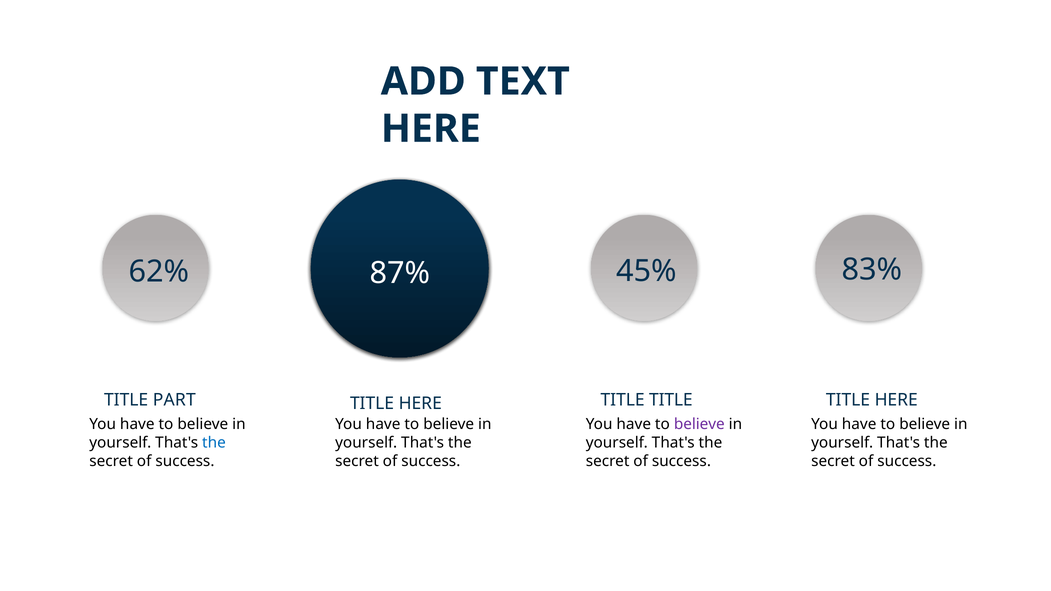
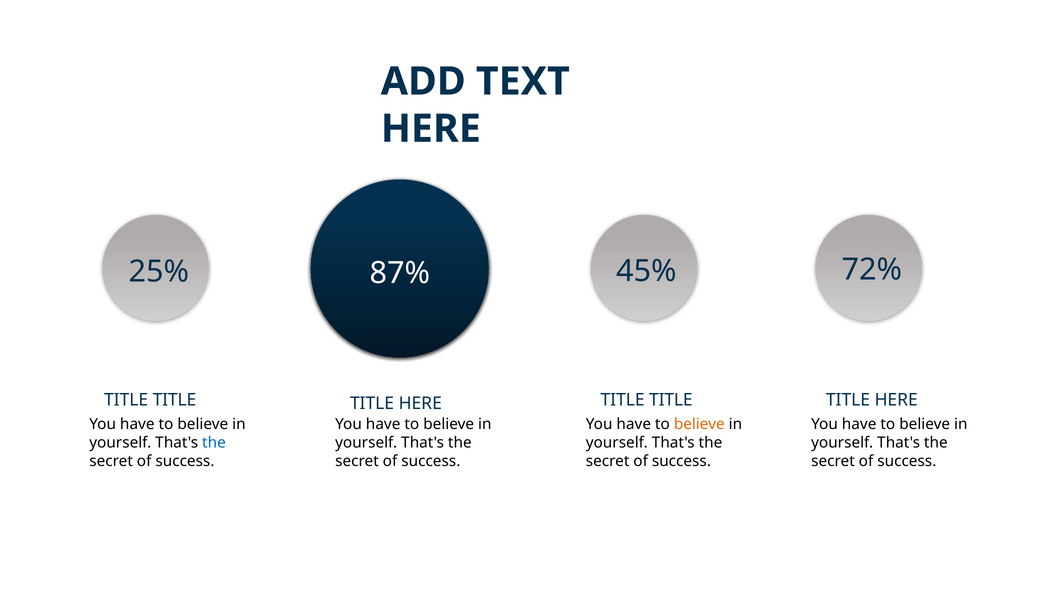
62%: 62% -> 25%
83%: 83% -> 72%
PART at (174, 400): PART -> TITLE
believe at (699, 425) colour: purple -> orange
